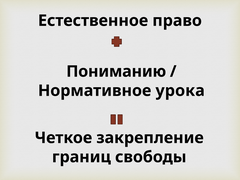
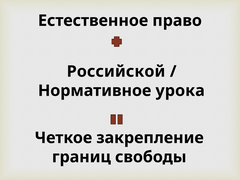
Пониманию: Пониманию -> Российской
